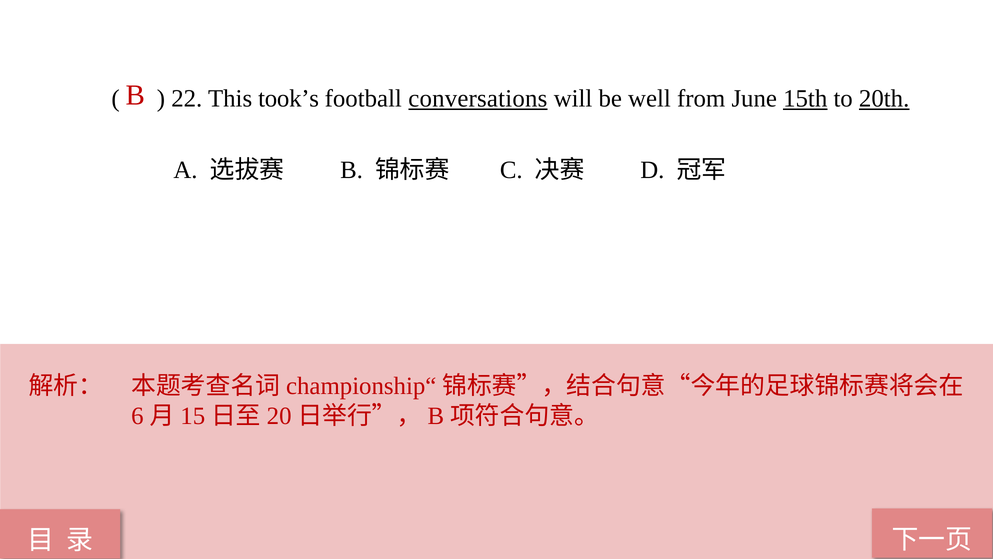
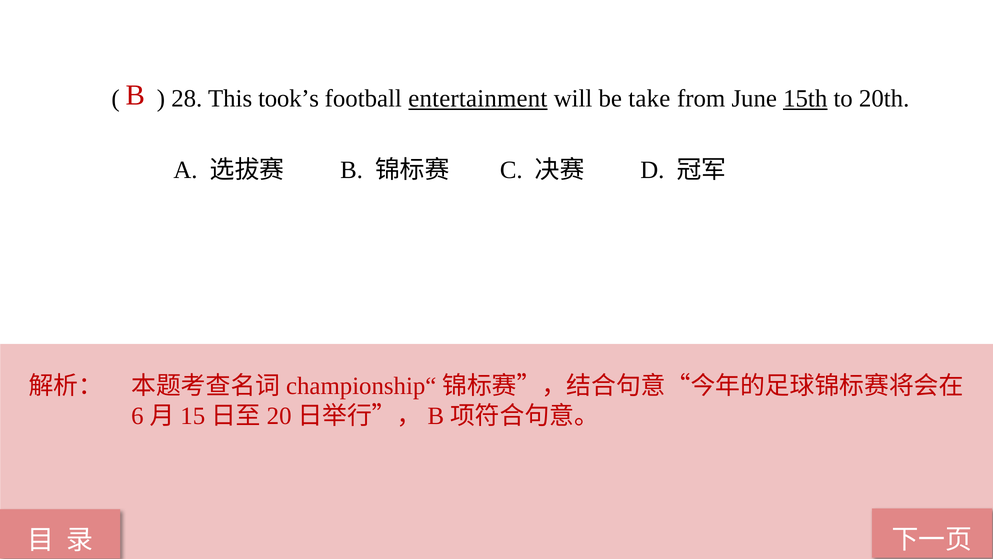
22: 22 -> 28
conversations: conversations -> entertainment
well: well -> take
20th underline: present -> none
